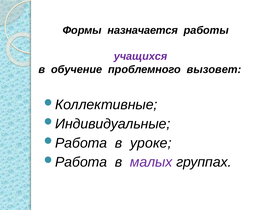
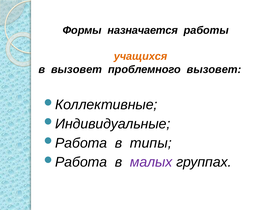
учащихся colour: purple -> orange
в обучение: обучение -> вызовет
уроке: уроке -> типы
